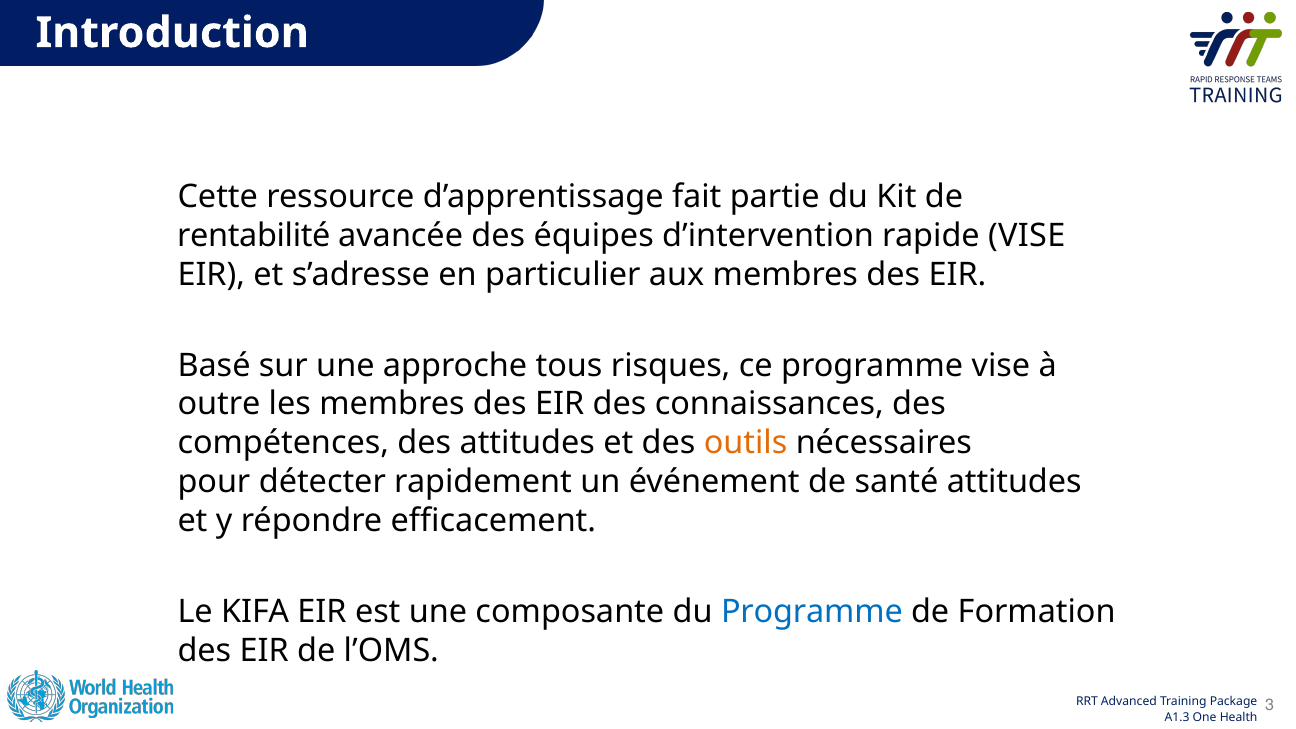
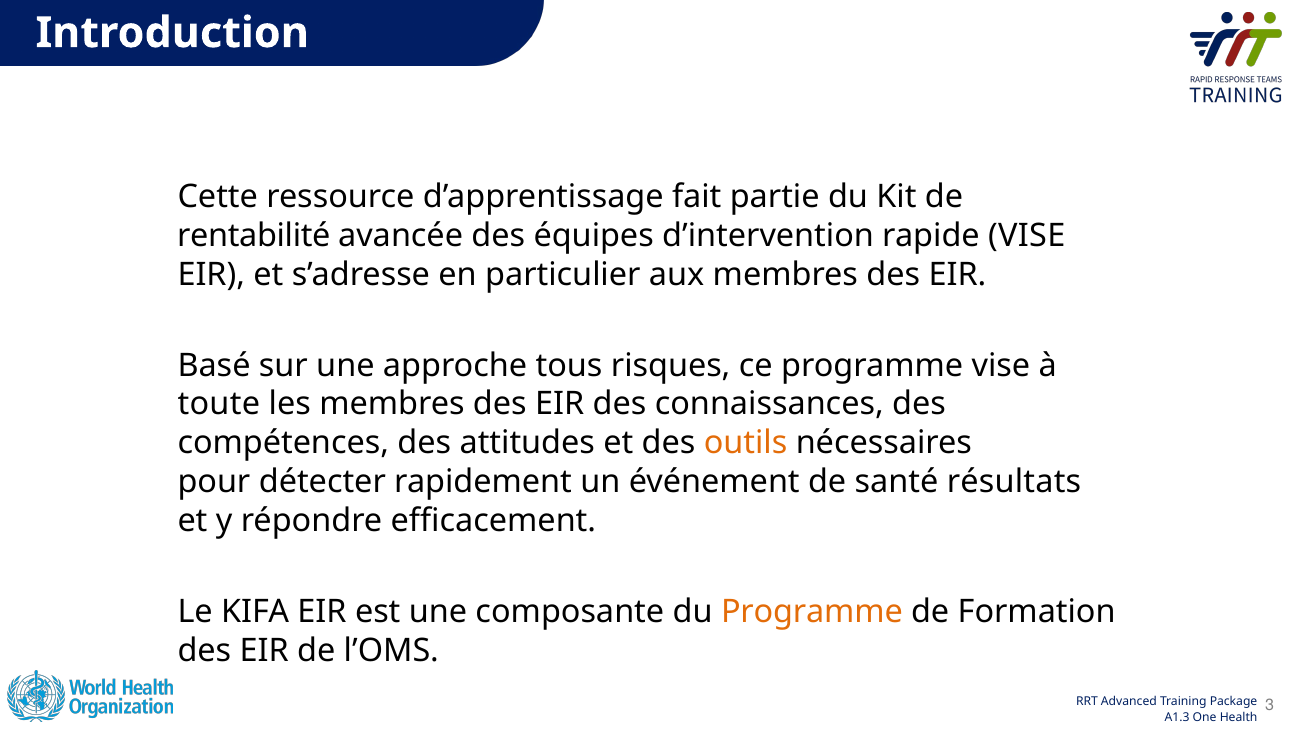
outre: outre -> toute
santé attitudes: attitudes -> résultats
Programme at (812, 612) colour: blue -> orange
